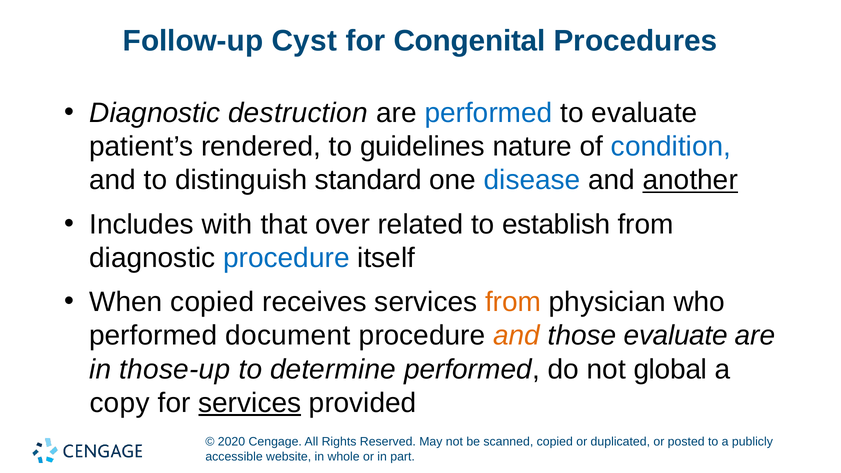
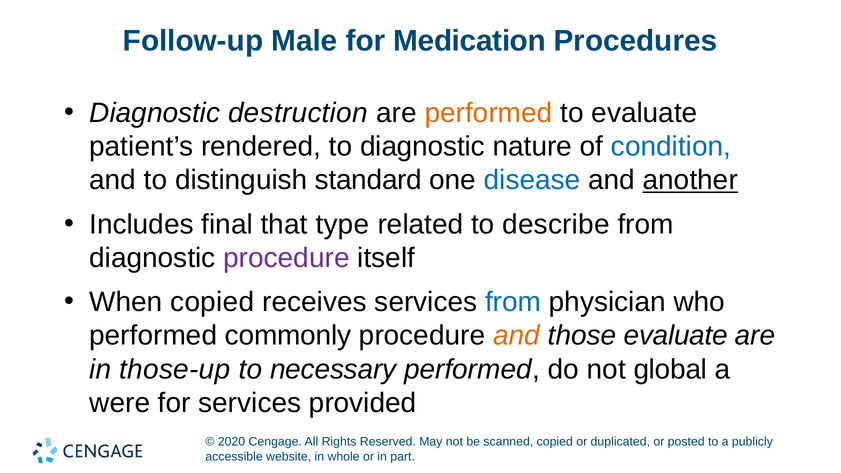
Cyst: Cyst -> Male
Congenital: Congenital -> Medication
performed at (489, 113) colour: blue -> orange
to guidelines: guidelines -> diagnostic
with: with -> final
over: over -> type
establish: establish -> describe
procedure at (286, 258) colour: blue -> purple
from at (513, 302) colour: orange -> blue
document: document -> commonly
determine: determine -> necessary
copy: copy -> were
services at (250, 403) underline: present -> none
